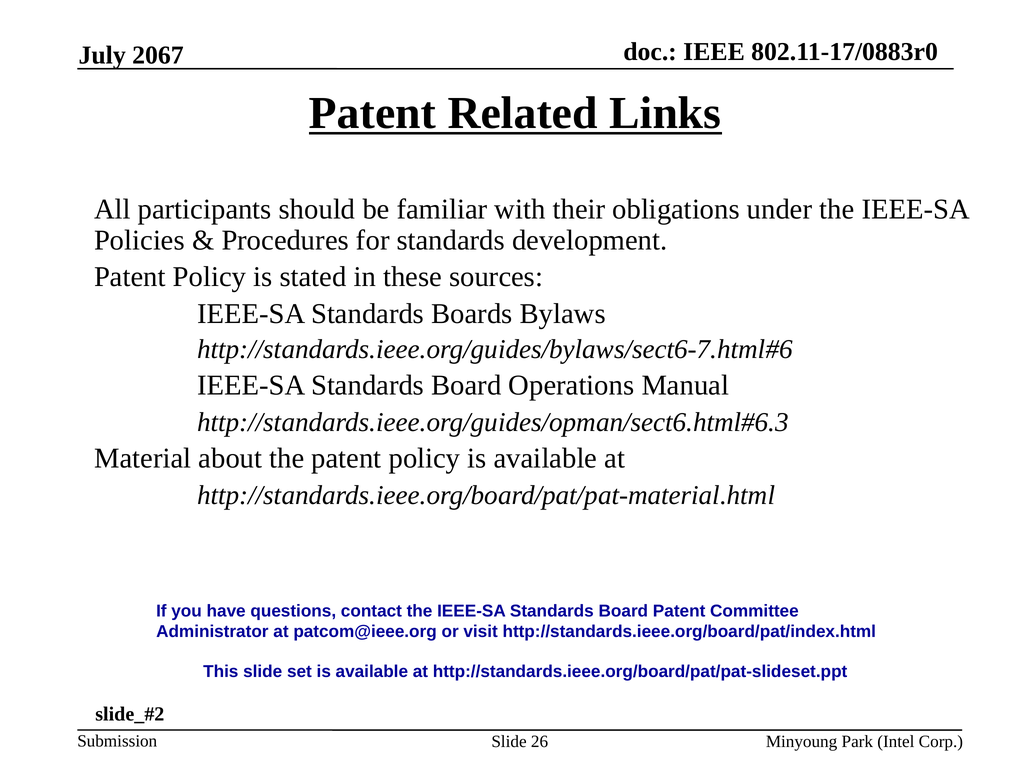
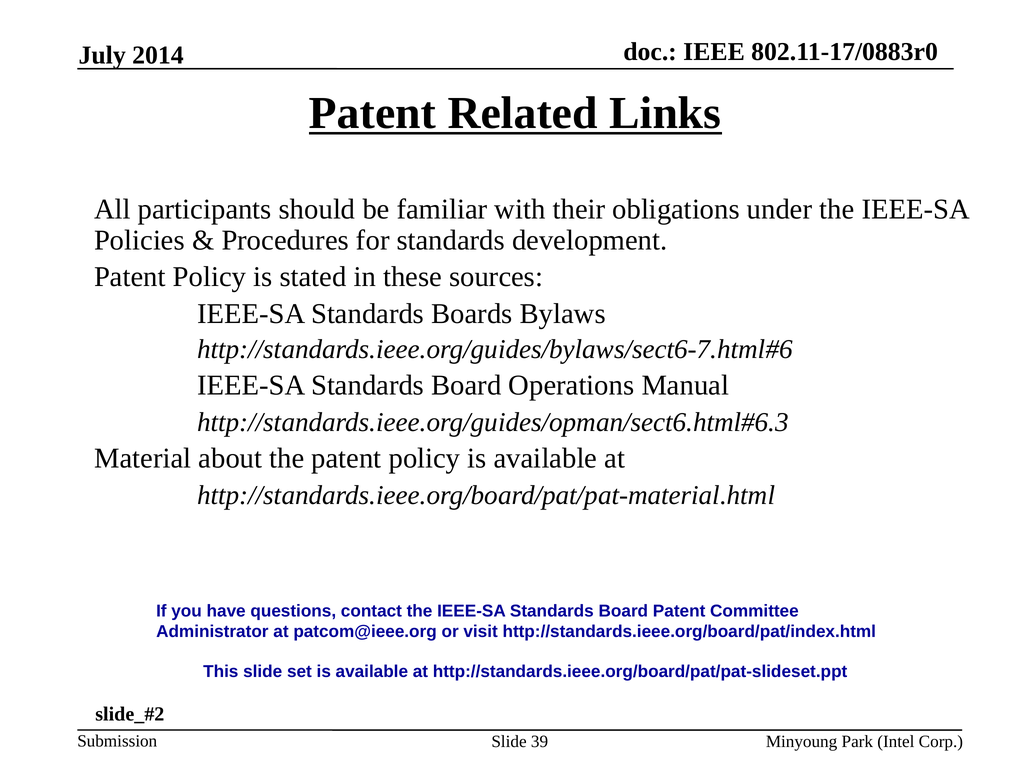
2067: 2067 -> 2014
26: 26 -> 39
